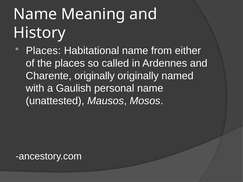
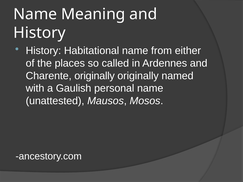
Places at (43, 51): Places -> History
